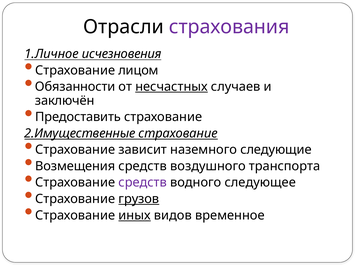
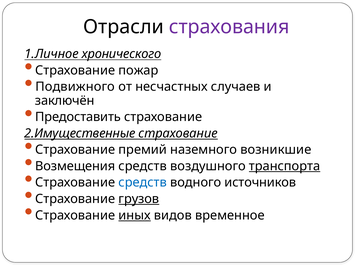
исчезновения: исчезновения -> хронического
лицом: лицом -> пожар
Обязанности: Обязанности -> Подвижного
несчастных underline: present -> none
зависит: зависит -> премий
следующие: следующие -> возникшие
транспорта underline: none -> present
средств at (143, 183) colour: purple -> blue
следующее: следующее -> источников
